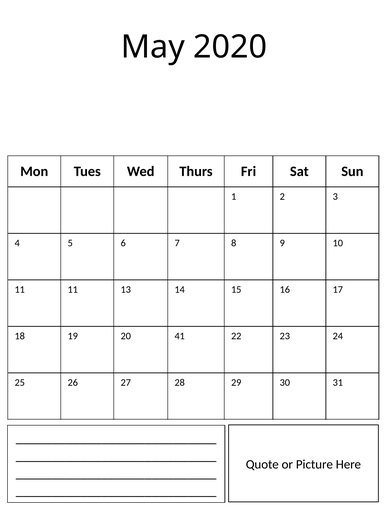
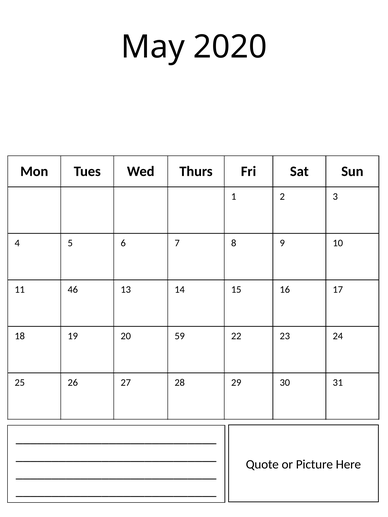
11 11: 11 -> 46
41: 41 -> 59
